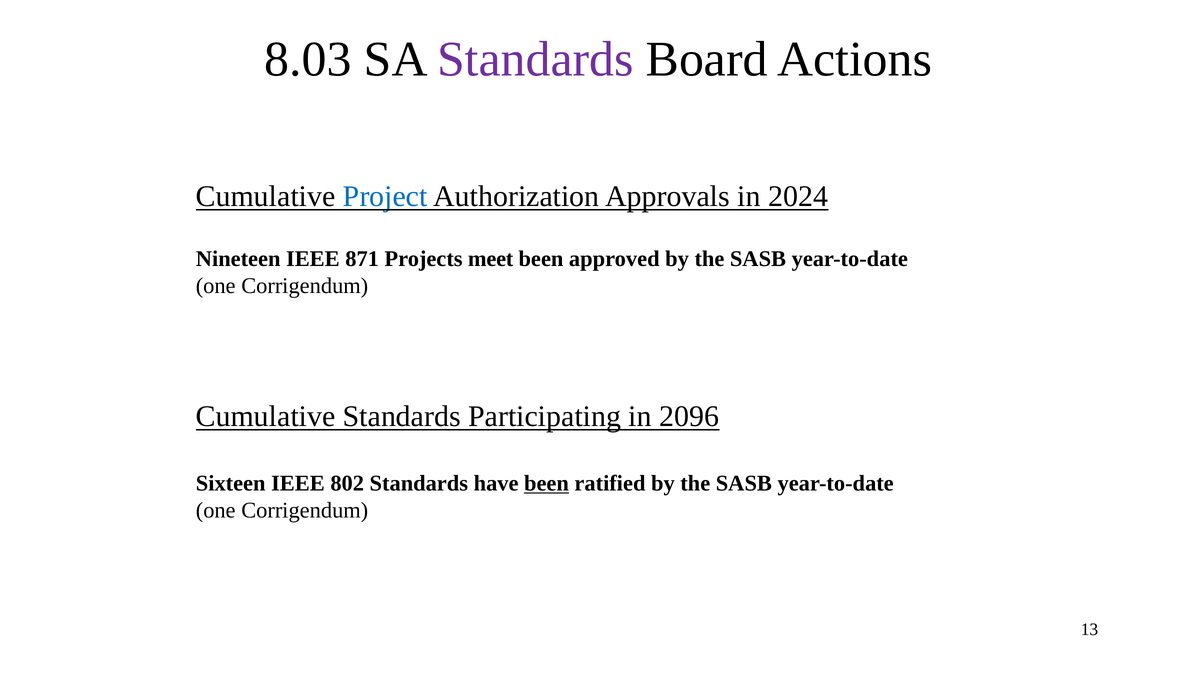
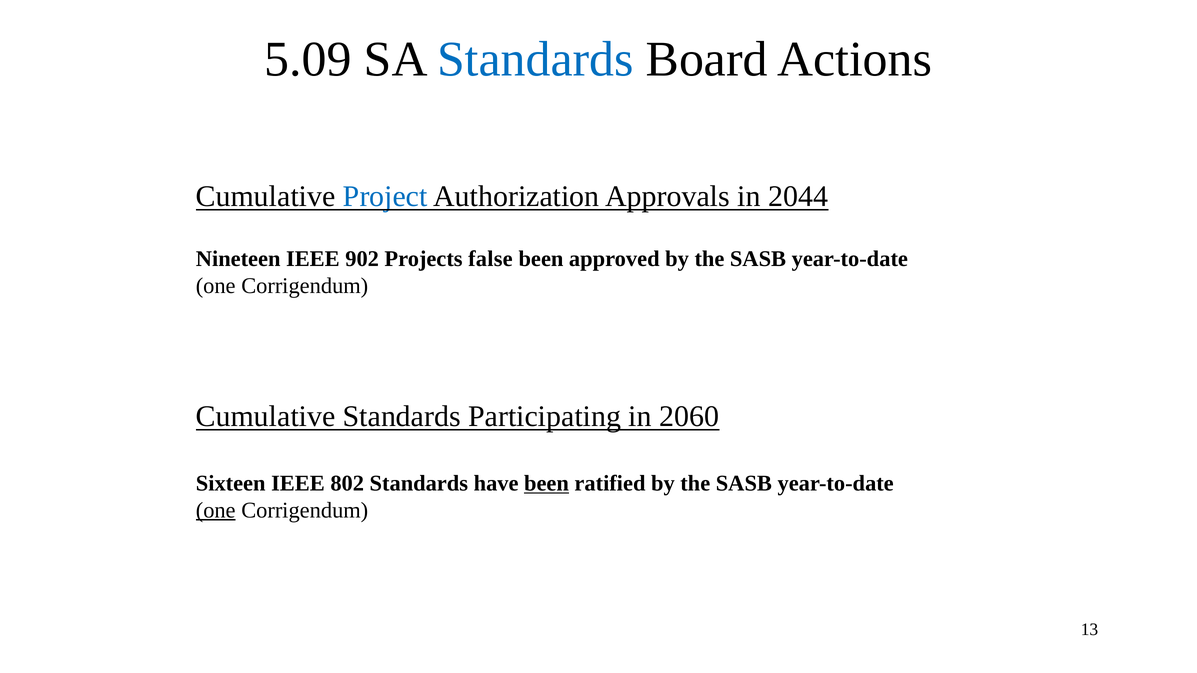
8.03: 8.03 -> 5.09
Standards at (535, 60) colour: purple -> blue
2024: 2024 -> 2044
871: 871 -> 902
meet: meet -> false
2096: 2096 -> 2060
one at (216, 510) underline: none -> present
